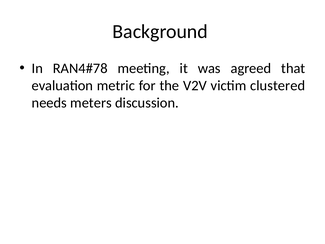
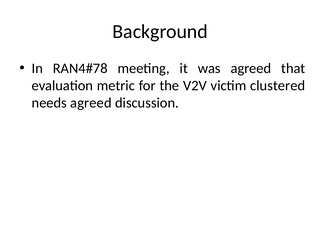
needs meters: meters -> agreed
